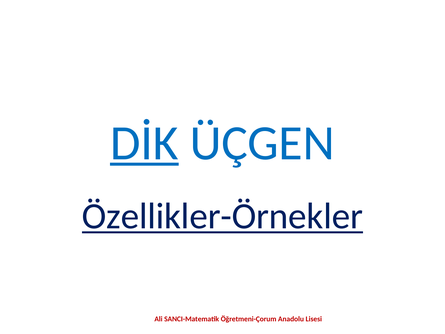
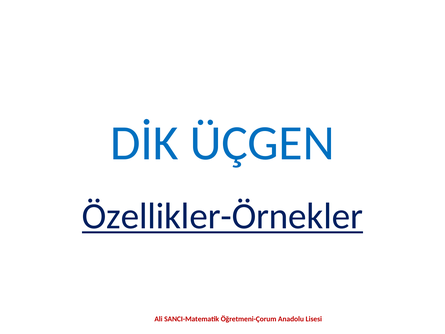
DİK underline: present -> none
